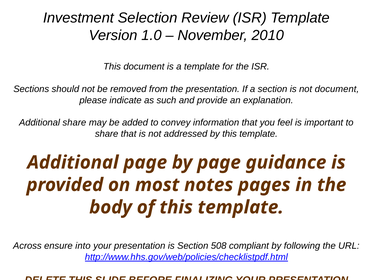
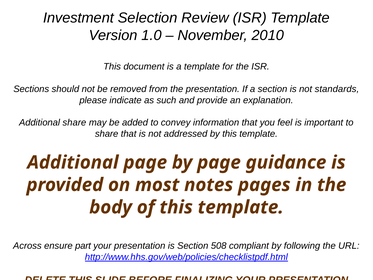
not document: document -> standards
into: into -> part
